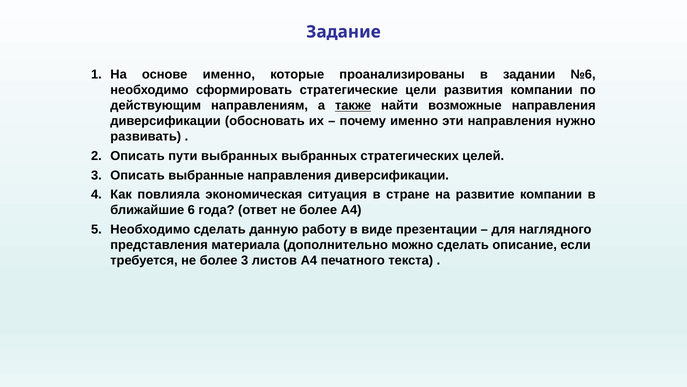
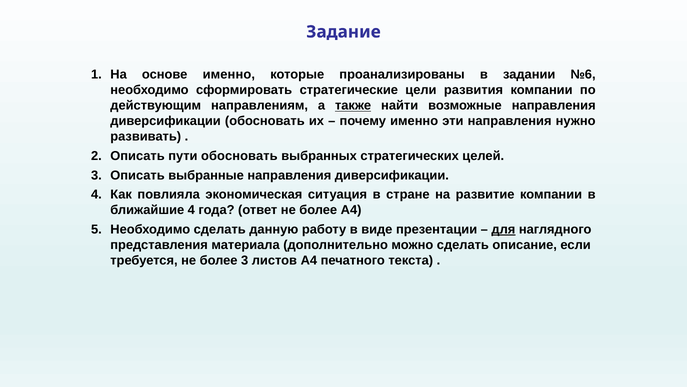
пути выбранных: выбранных -> обосновать
ближайшие 6: 6 -> 4
для underline: none -> present
